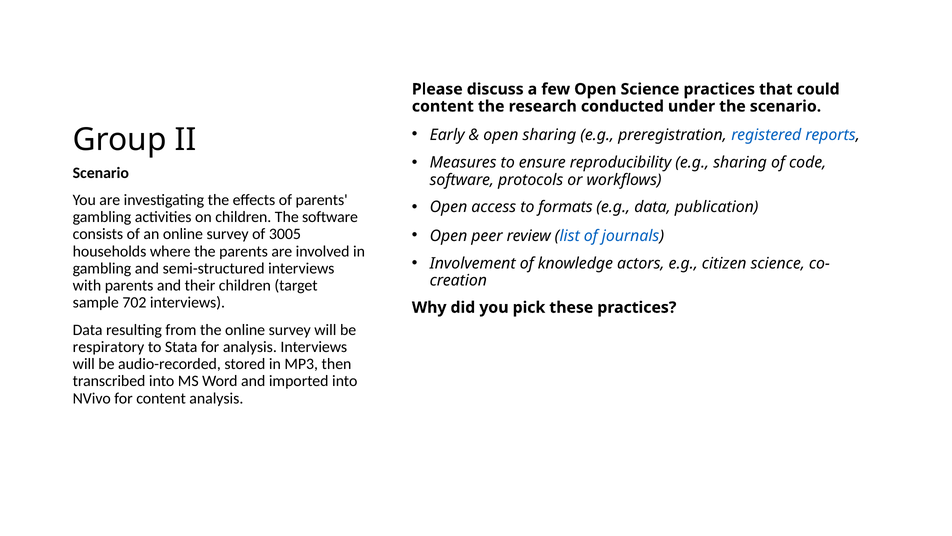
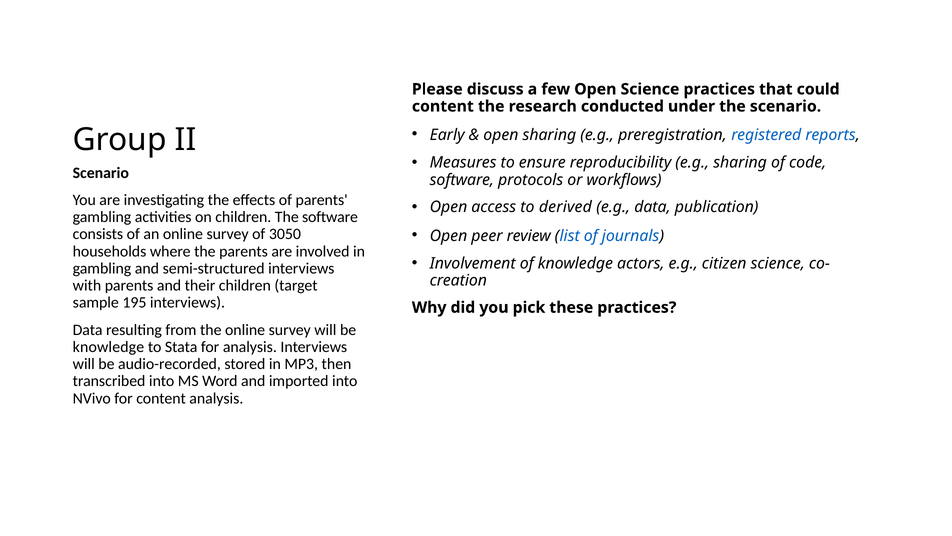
formats: formats -> derived
3005: 3005 -> 3050
702: 702 -> 195
respiratory at (109, 347): respiratory -> knowledge
